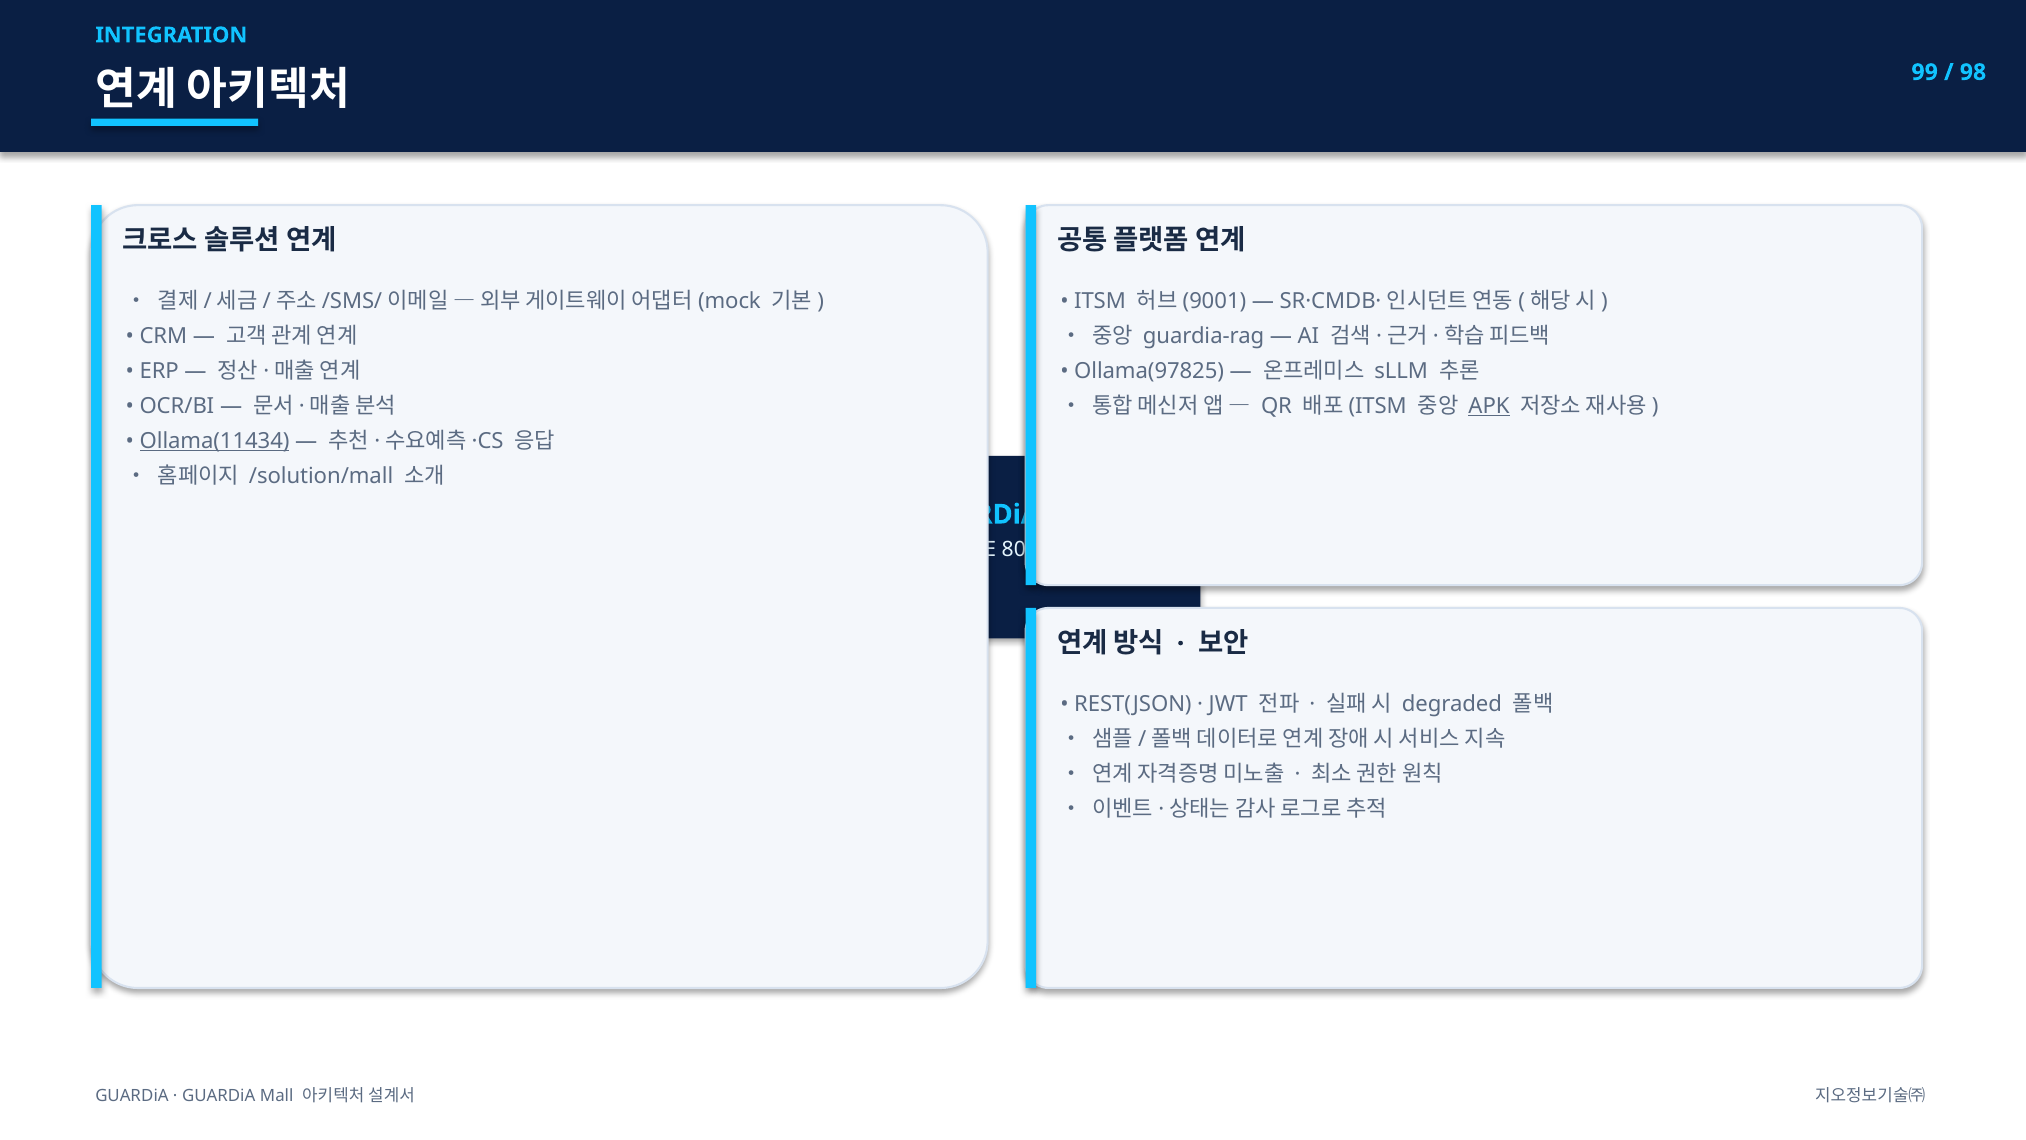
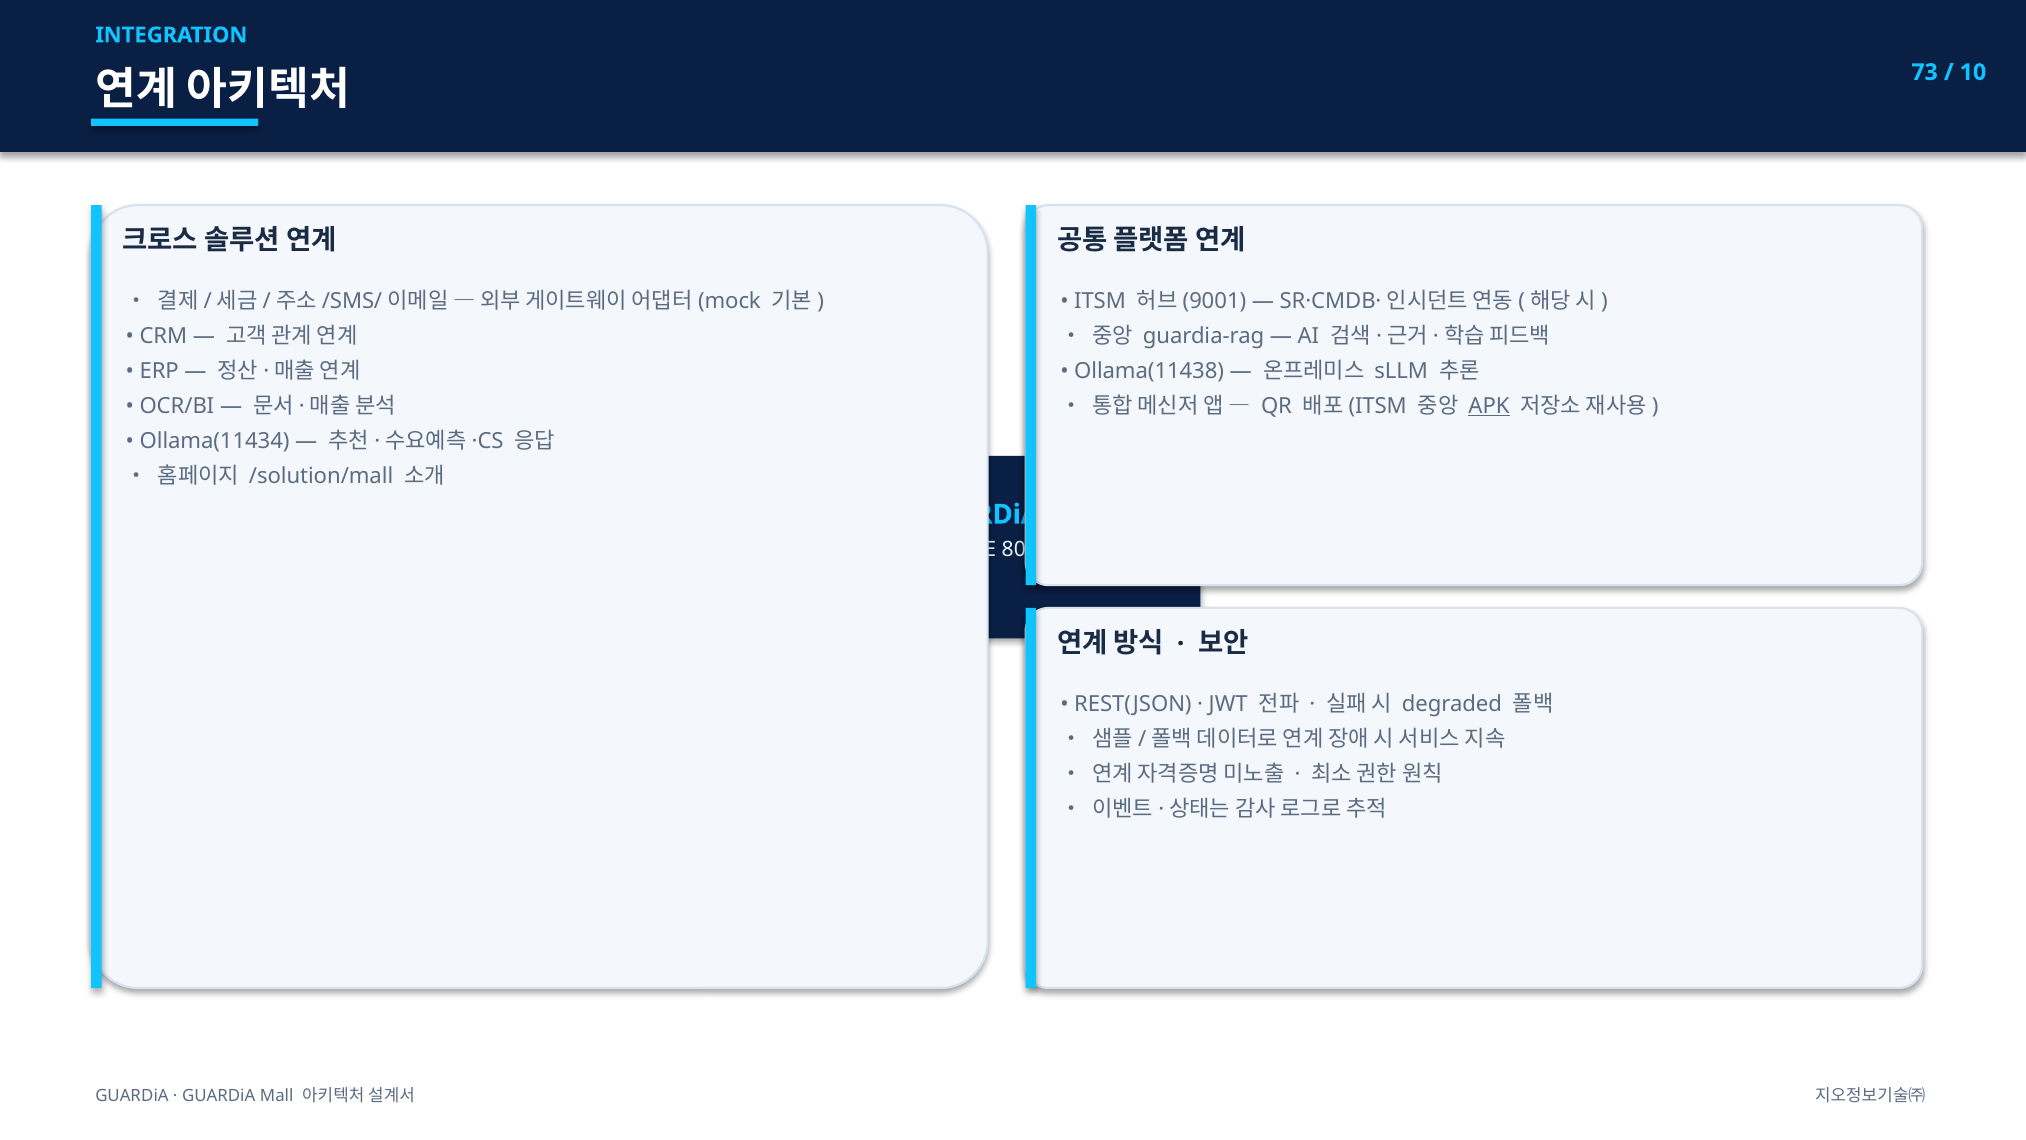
99: 99 -> 73
98: 98 -> 10
Ollama(97825: Ollama(97825 -> Ollama(11438
Ollama(11434 underline: present -> none
